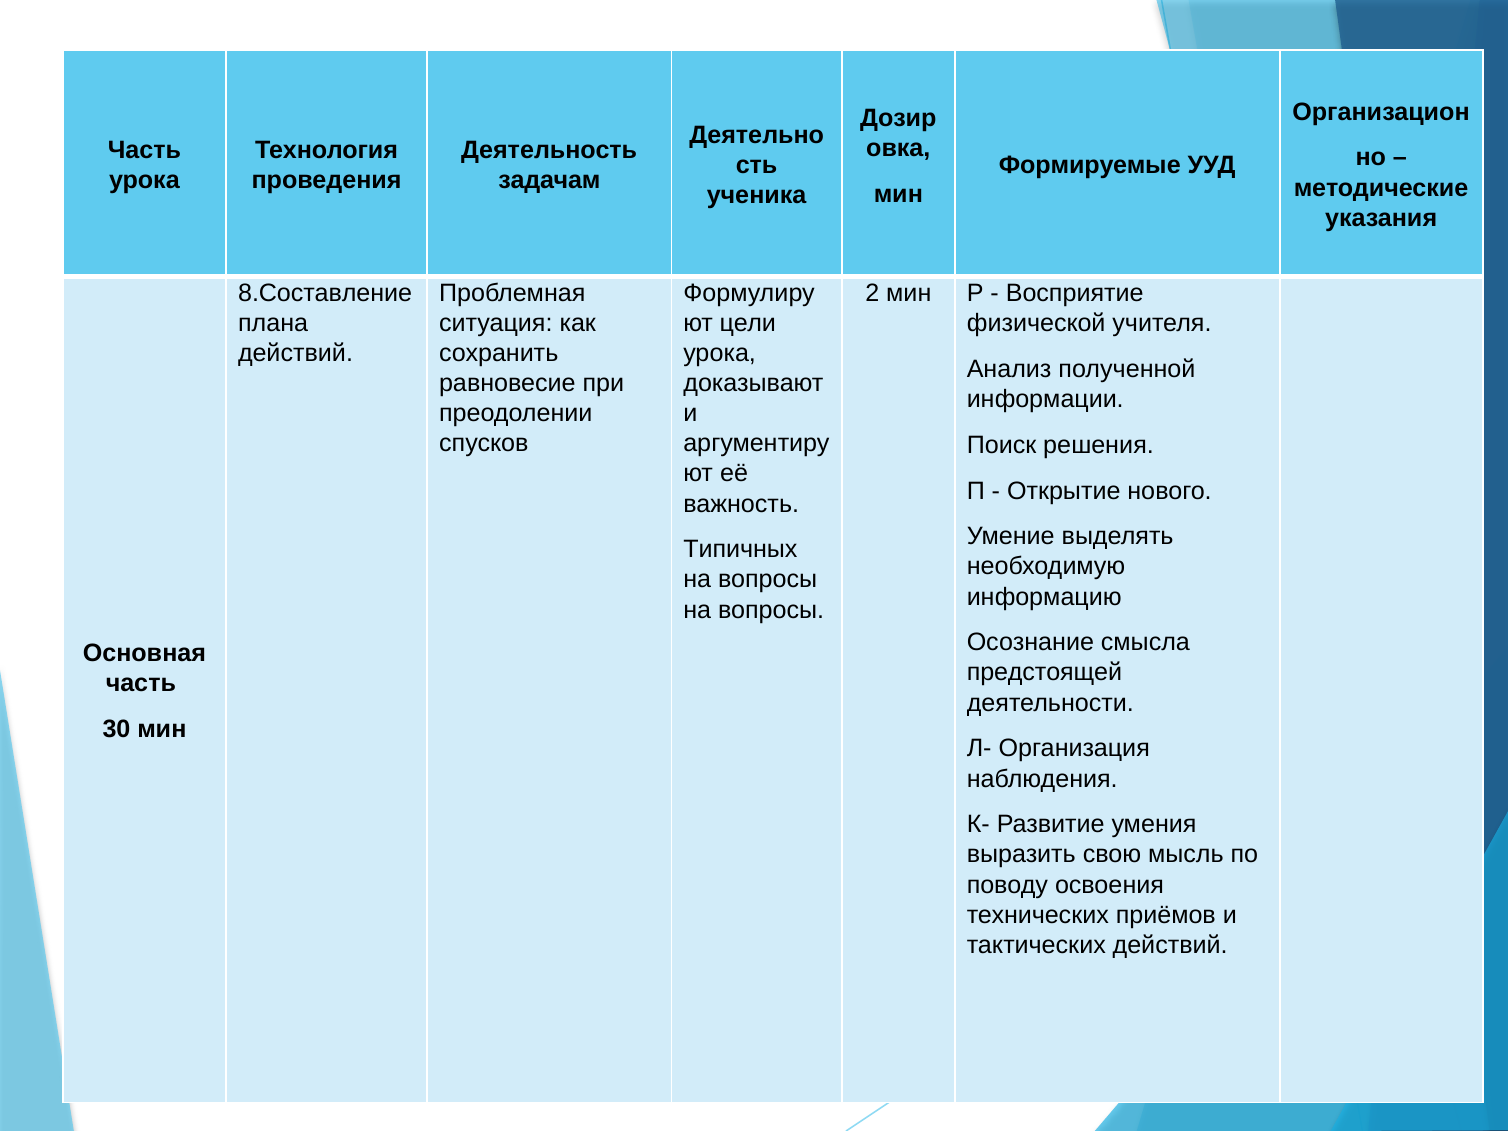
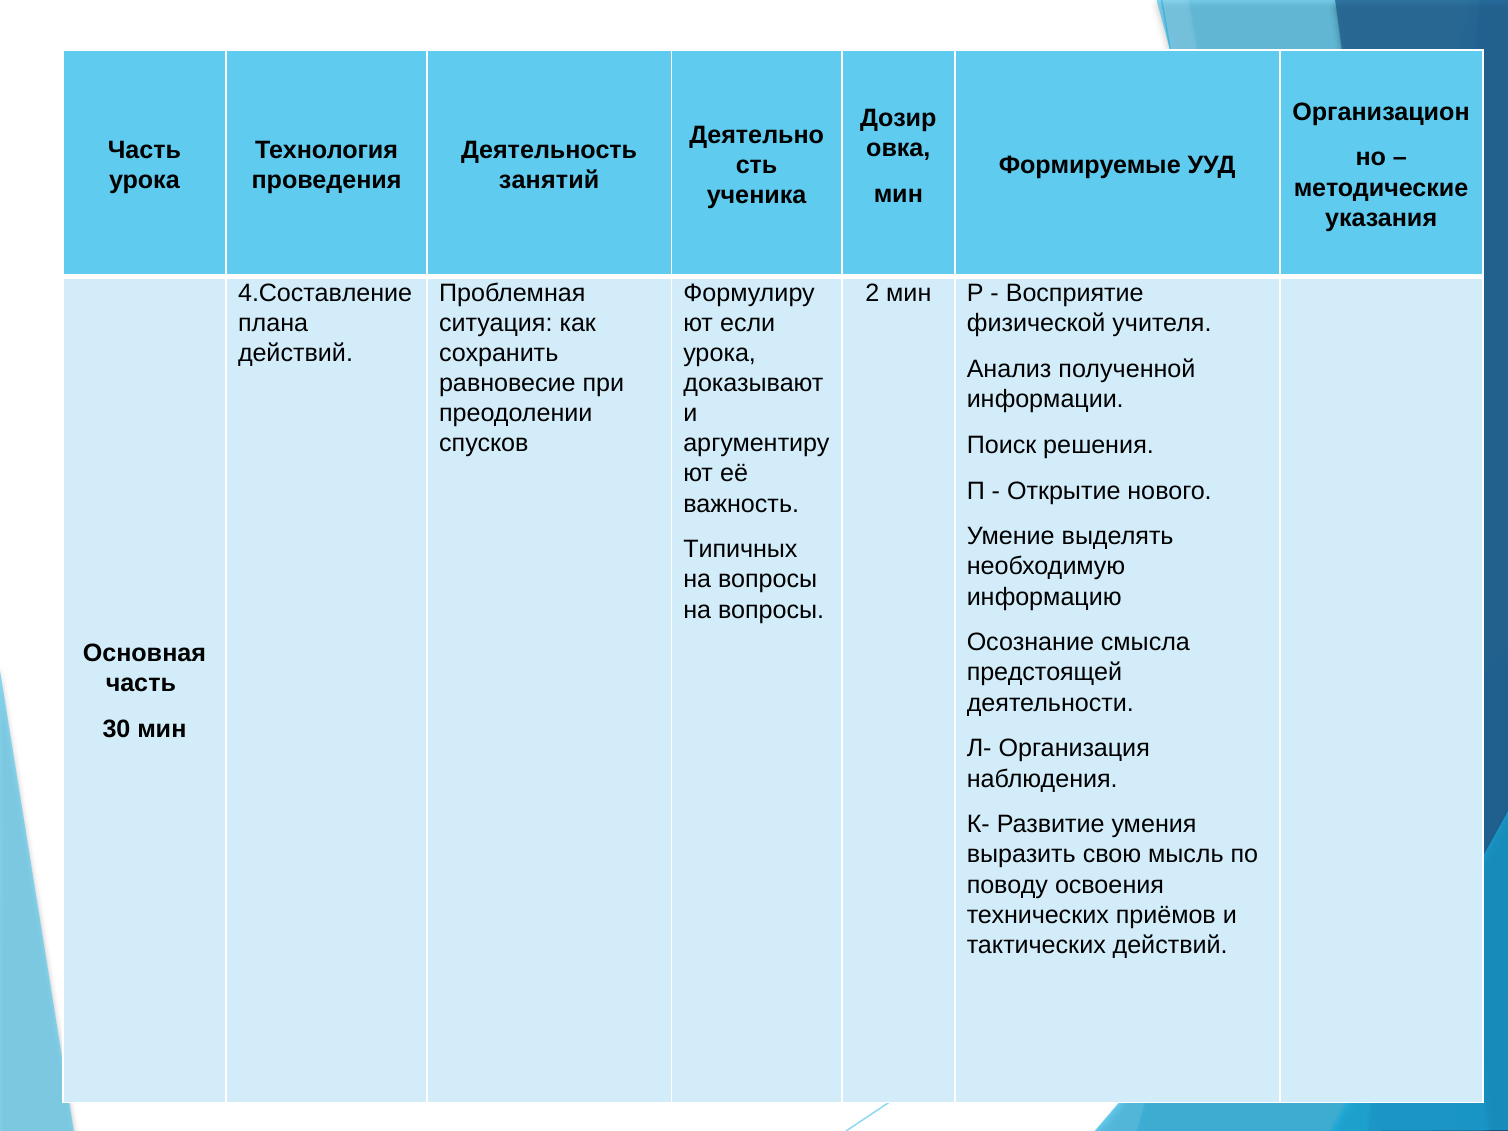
задачам: задачам -> занятий
8.Составление: 8.Составление -> 4.Составление
цели: цели -> если
